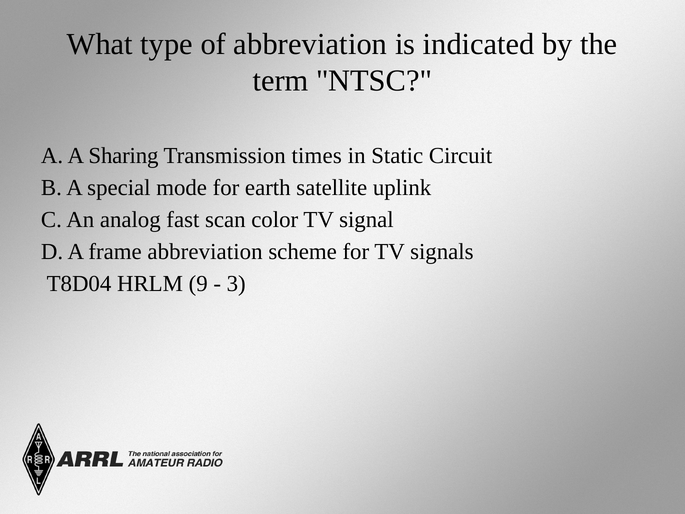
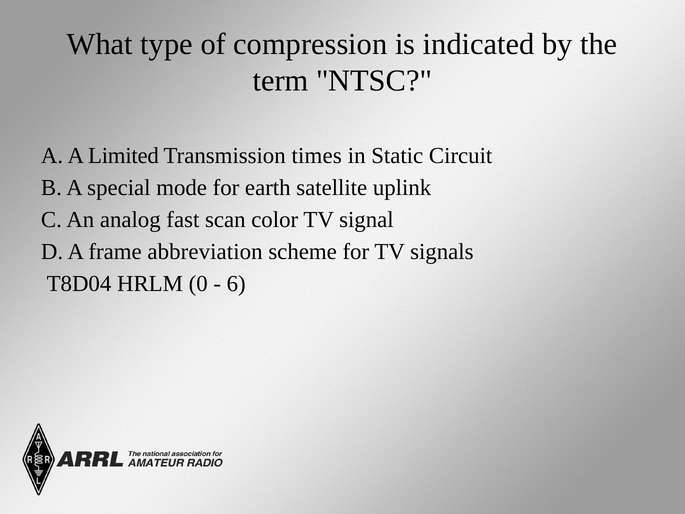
of abbreviation: abbreviation -> compression
Sharing: Sharing -> Limited
9: 9 -> 0
3: 3 -> 6
